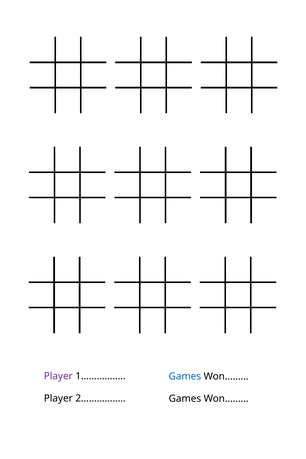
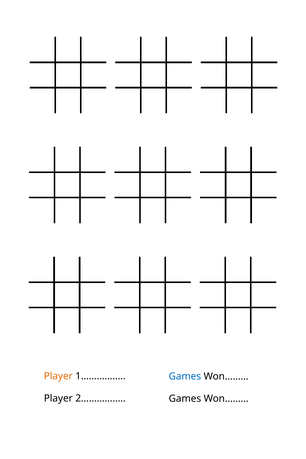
Player at (58, 376) colour: purple -> orange
